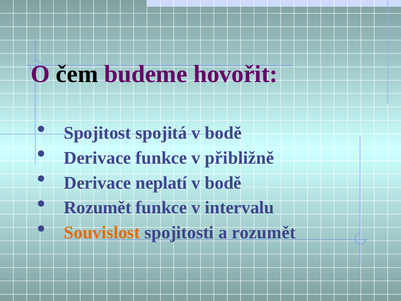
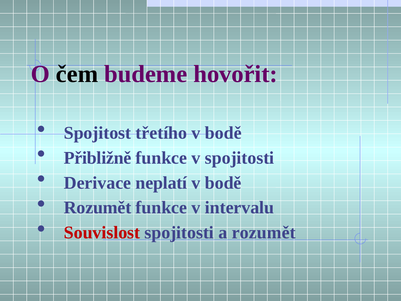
spojitá: spojitá -> třetího
Derivace at (98, 158): Derivace -> Přibližně
v přibližně: přibližně -> spojitosti
Souvislost colour: orange -> red
